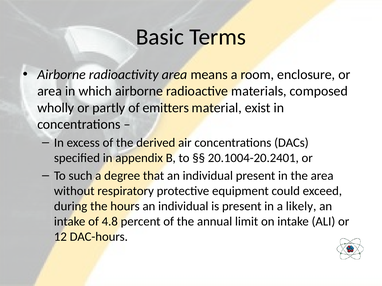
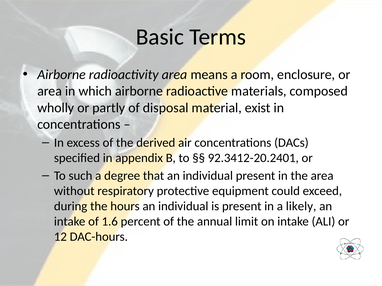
emitters: emitters -> disposal
20.1004-20.2401: 20.1004-20.2401 -> 92.3412-20.2401
4.8: 4.8 -> 1.6
